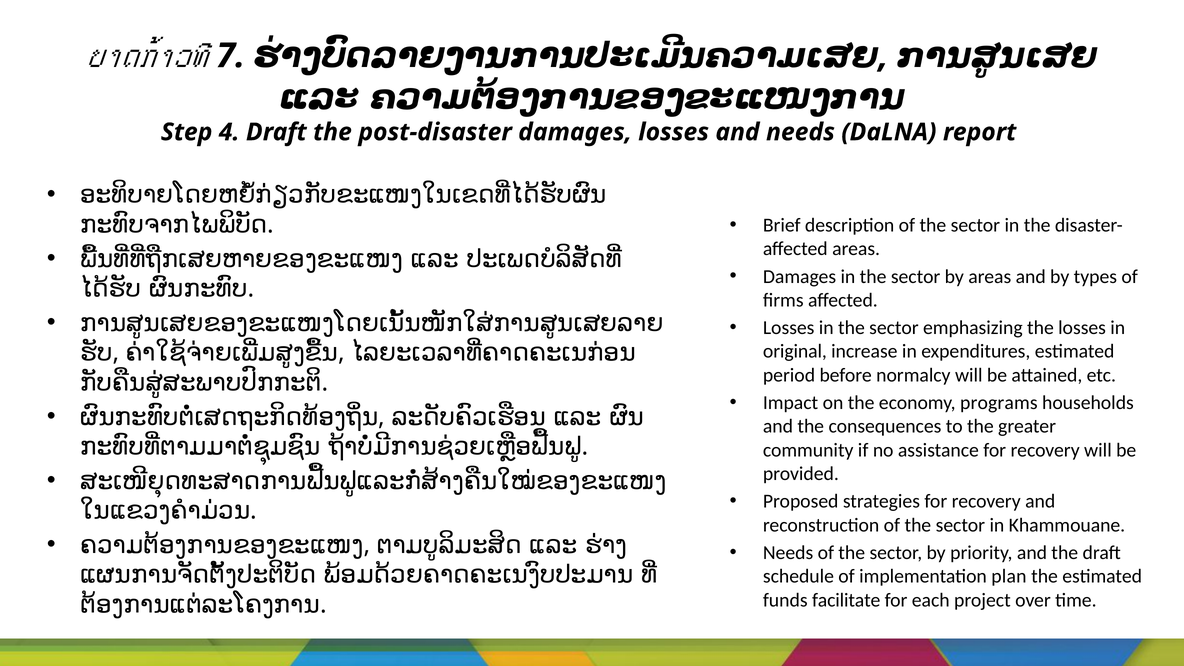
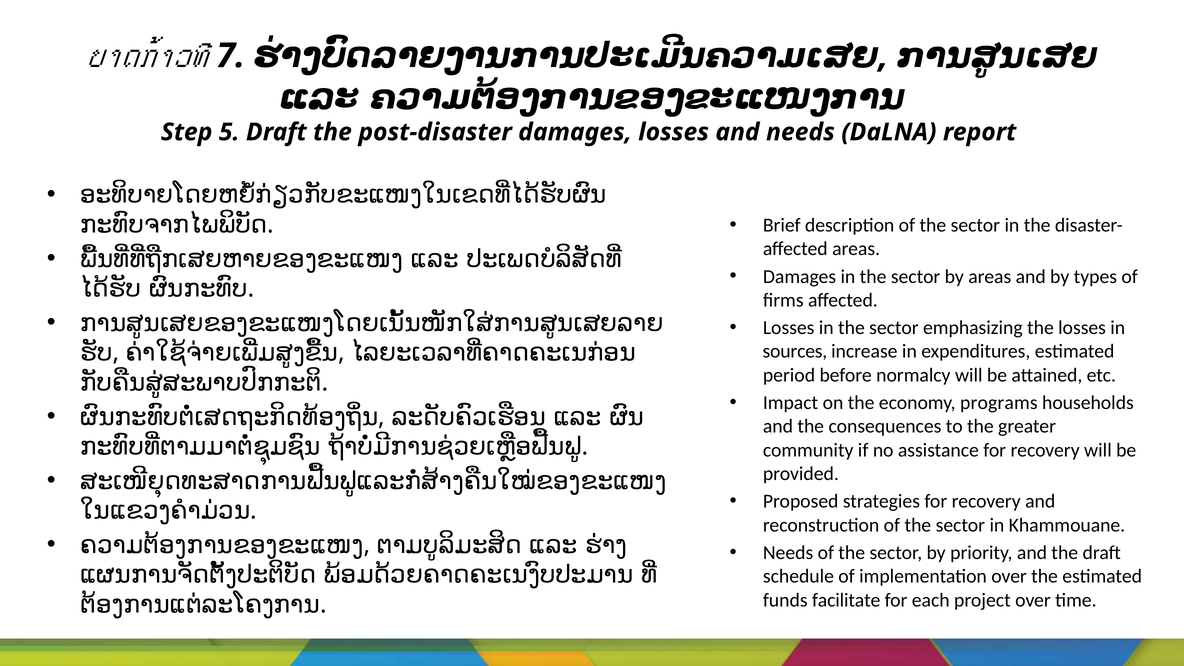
4: 4 -> 5
original: original -> sources
implementation plan: plan -> over
